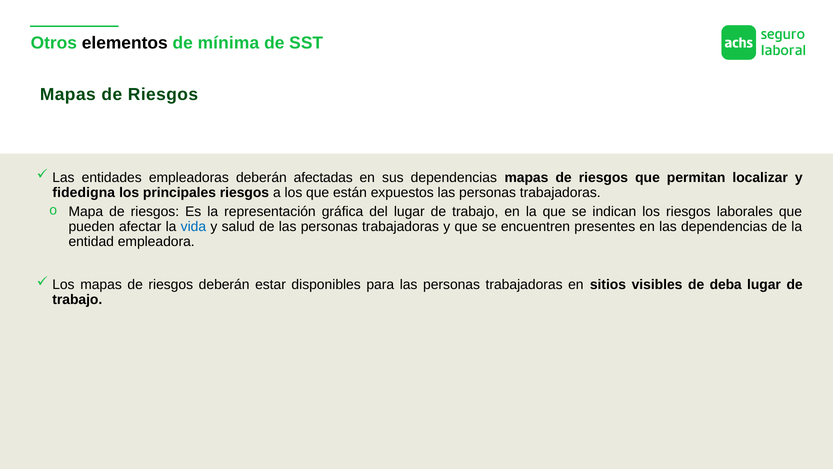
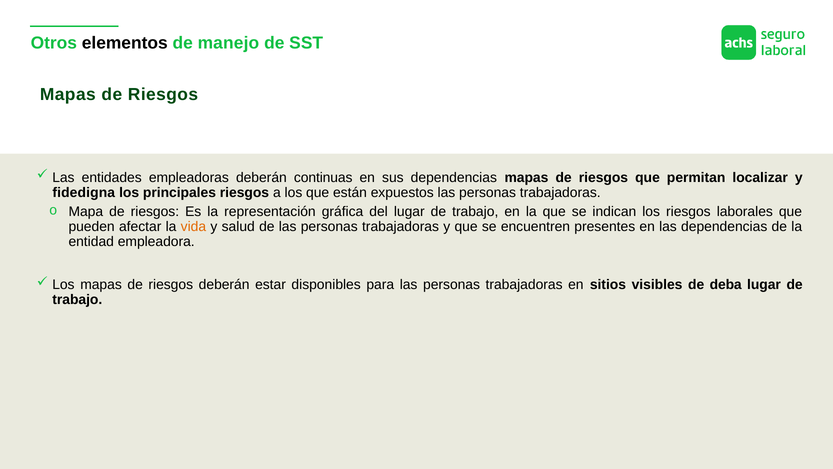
mínima: mínima -> manejo
afectadas: afectadas -> continuas
vida colour: blue -> orange
